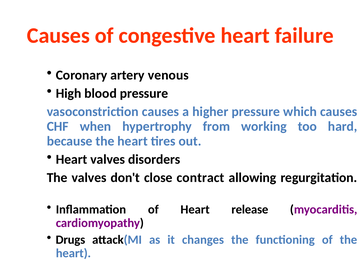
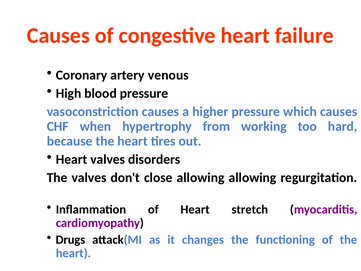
close contract: contract -> allowing
release: release -> stretch
